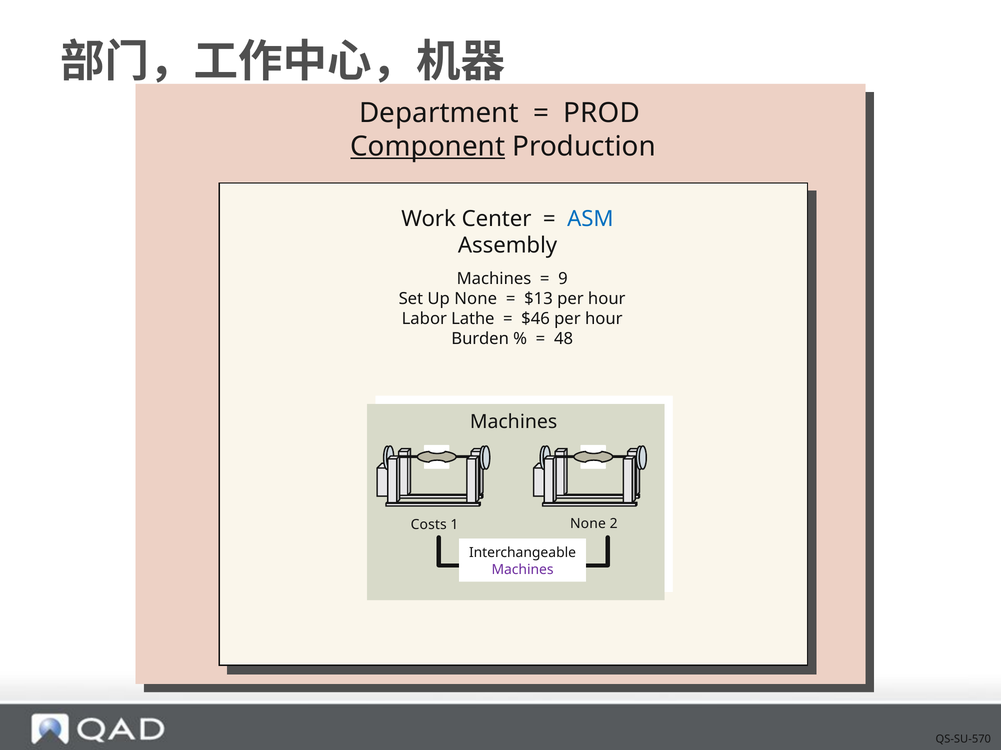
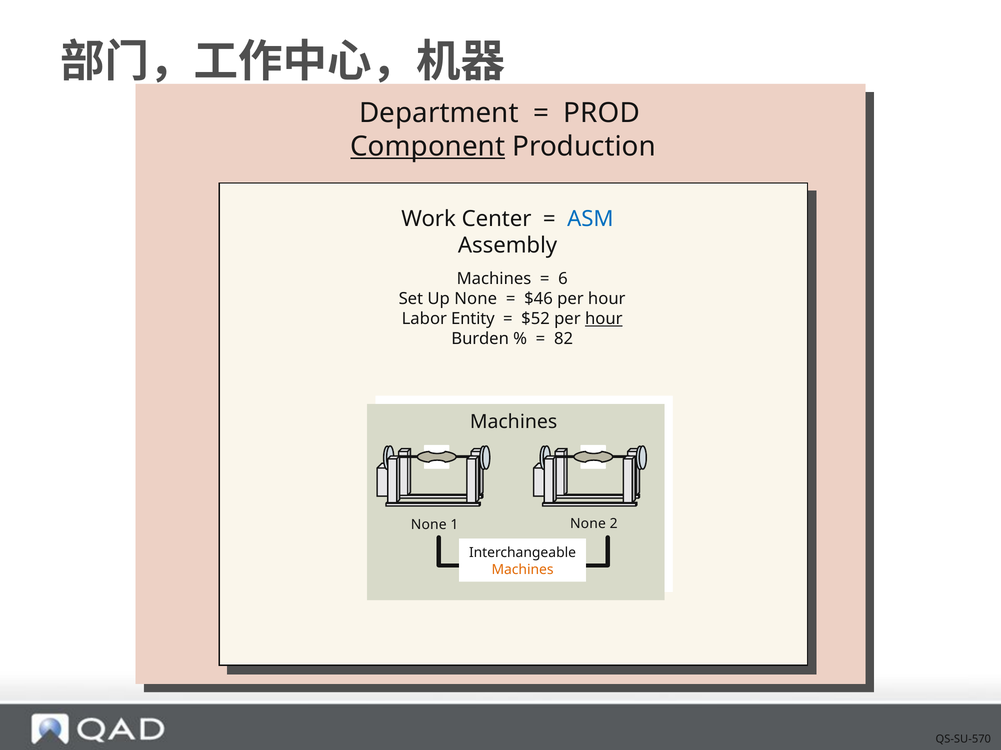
9: 9 -> 6
$13: $13 -> $46
Lathe: Lathe -> Entity
$46: $46 -> $52
hour at (604, 319) underline: none -> present
48: 48 -> 82
Costs at (429, 525): Costs -> None
Machines at (523, 570) colour: purple -> orange
